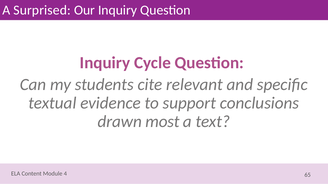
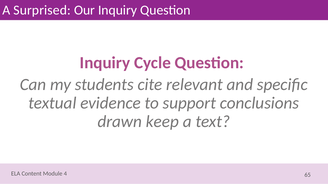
most: most -> keep
